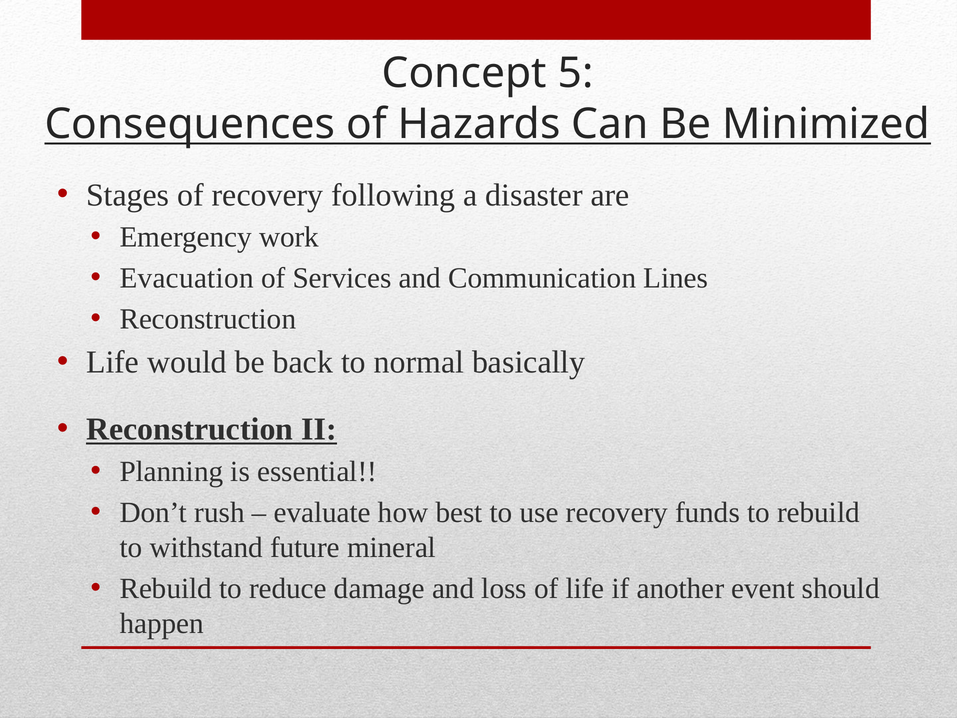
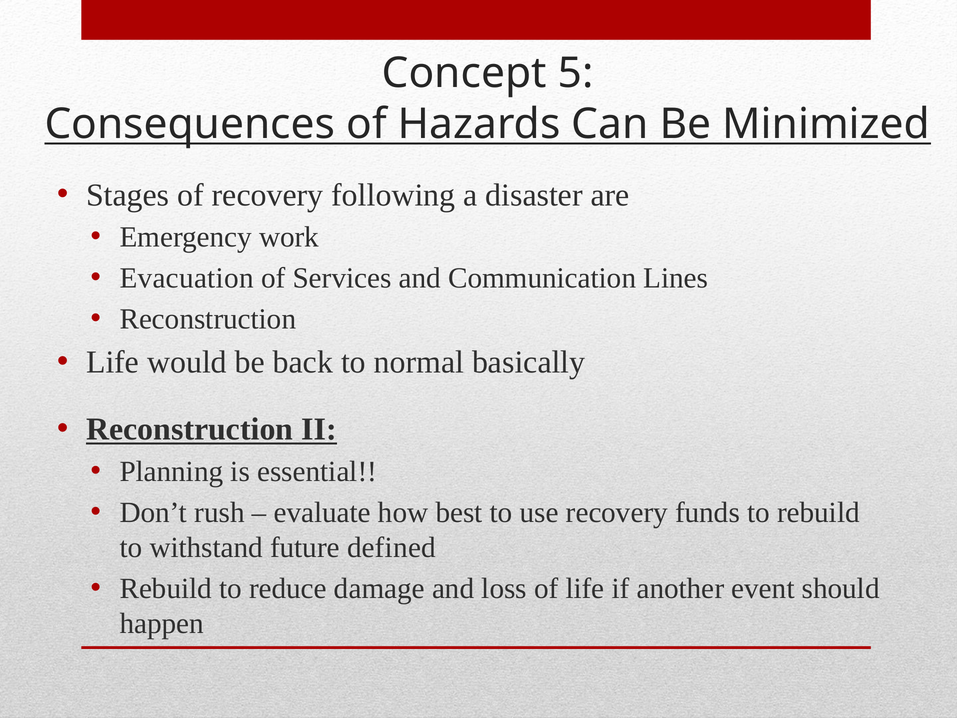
mineral: mineral -> defined
